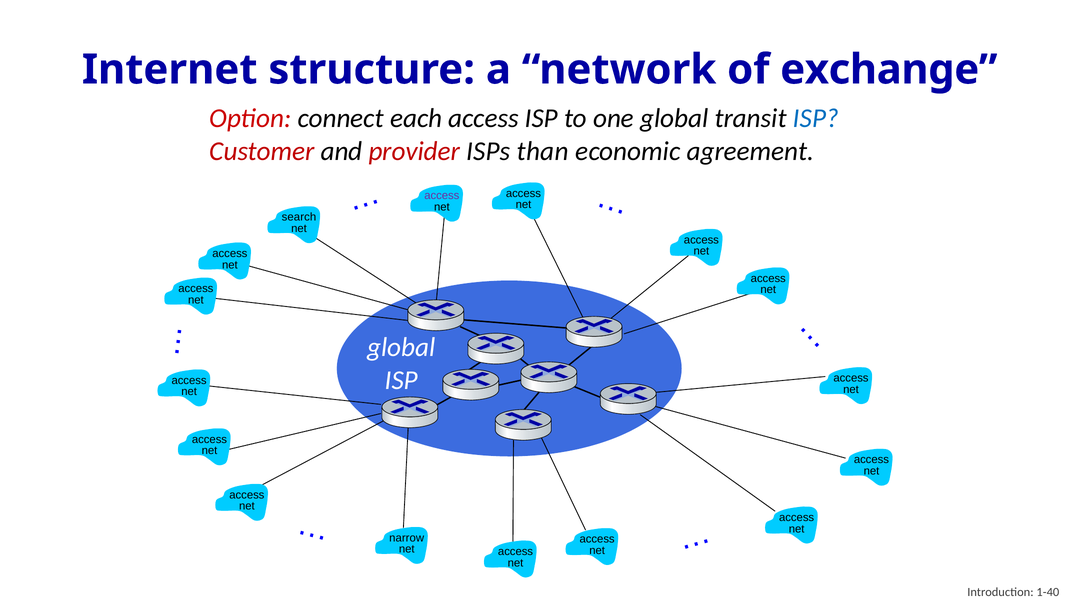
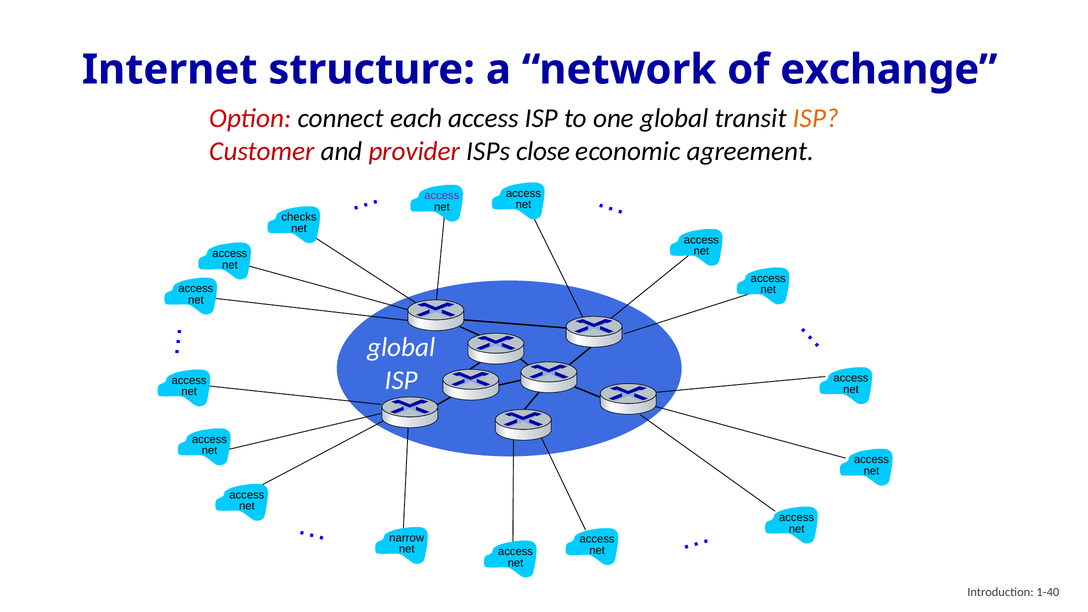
ISP at (816, 118) colour: blue -> orange
than: than -> close
search: search -> checks
